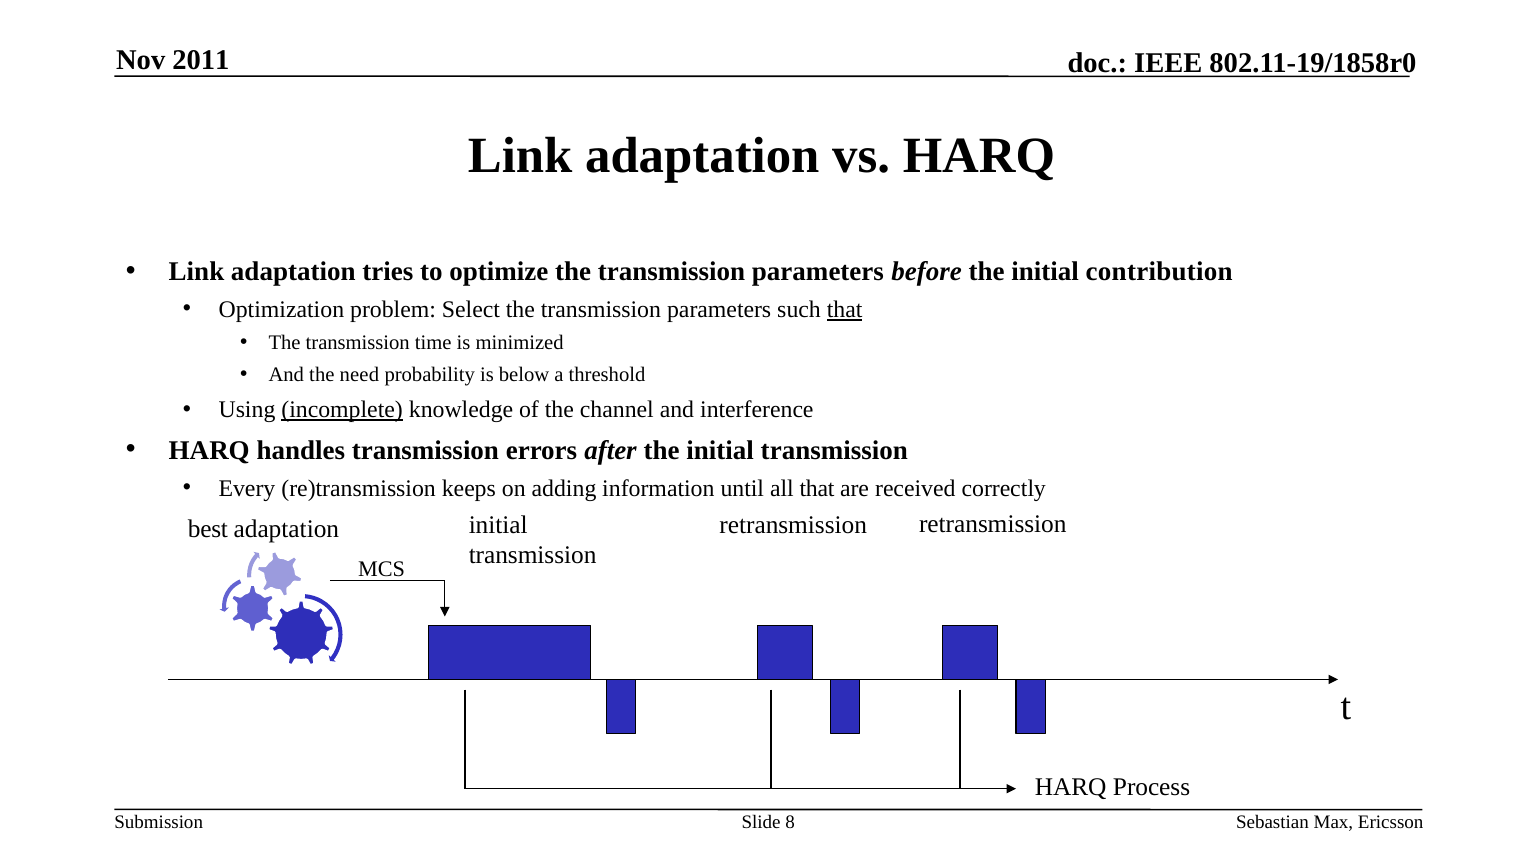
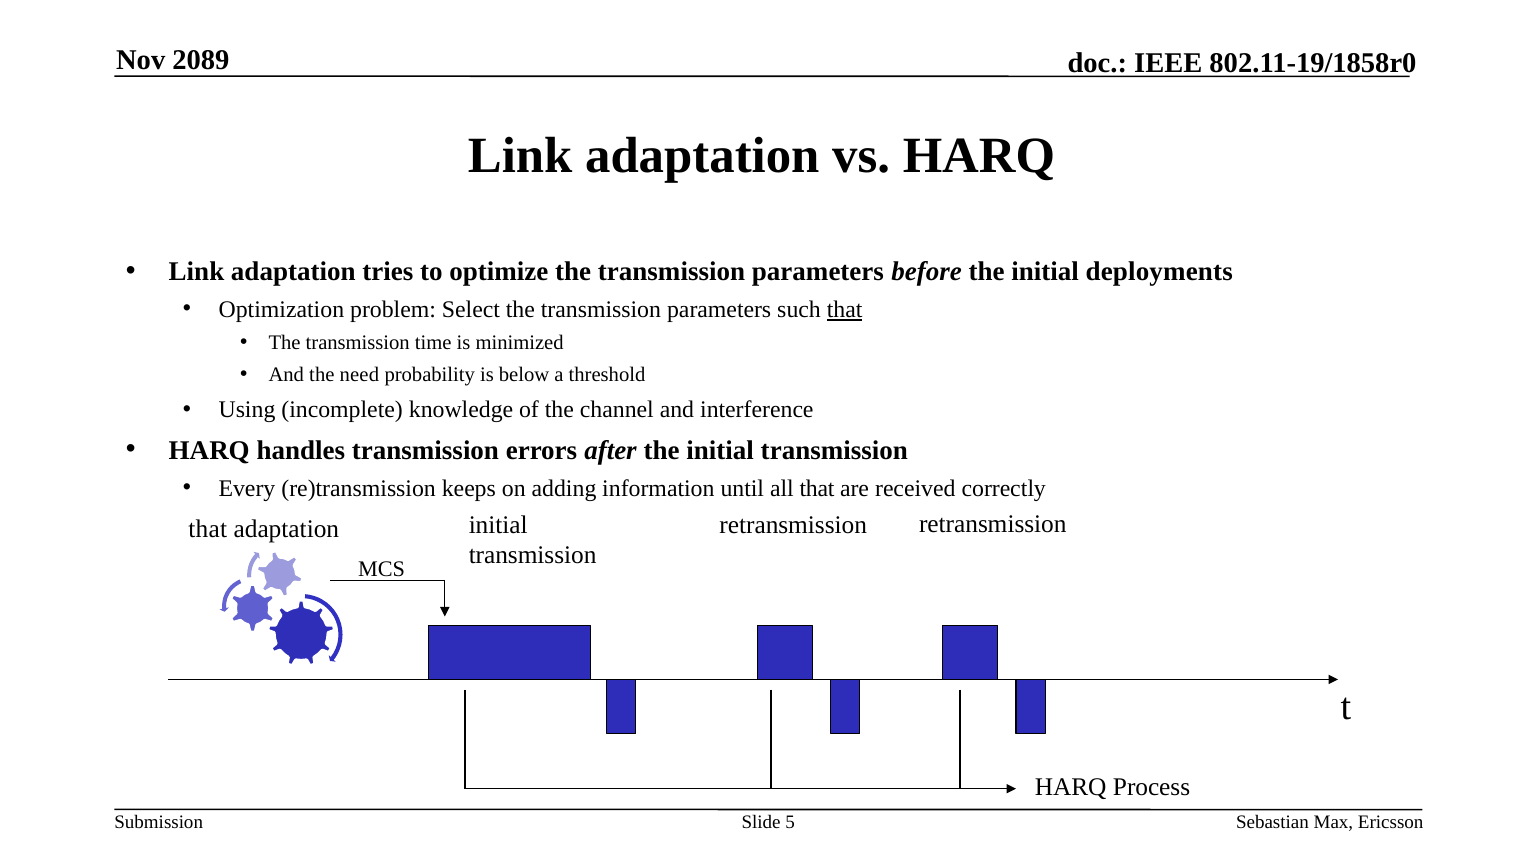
2011: 2011 -> 2089
contribution: contribution -> deployments
incomplete underline: present -> none
best at (208, 529): best -> that
8: 8 -> 5
